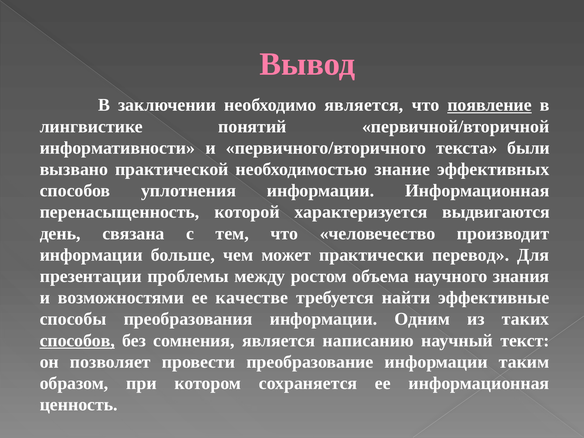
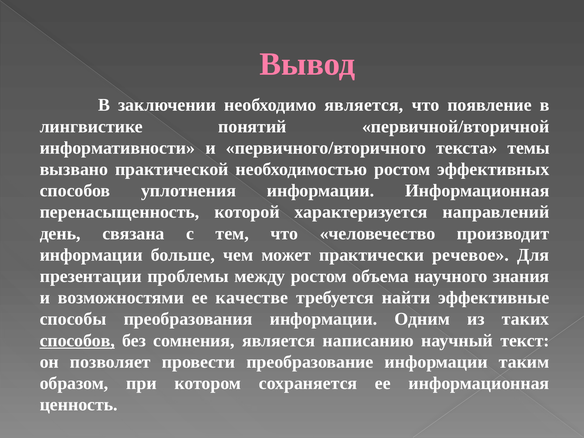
появление underline: present -> none
были: были -> темы
необходимостью знание: знание -> ростом
выдвигаются: выдвигаются -> направлений
перевод: перевод -> речевое
